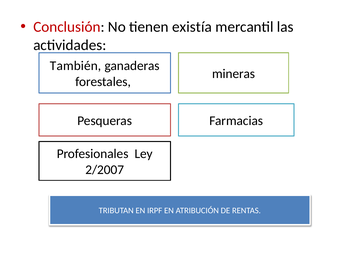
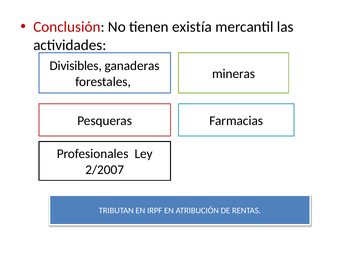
También: También -> Divisibles
